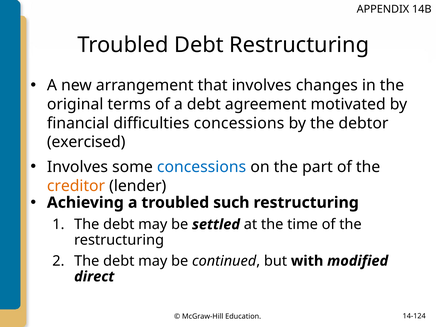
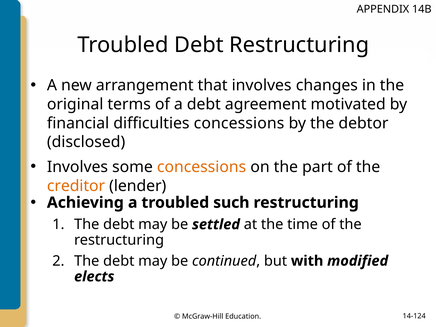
exercised: exercised -> disclosed
concessions at (202, 167) colour: blue -> orange
direct: direct -> elects
